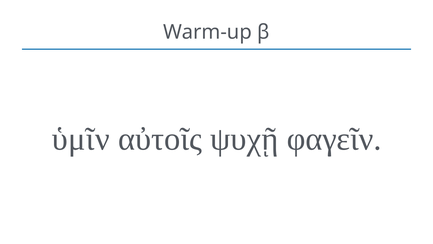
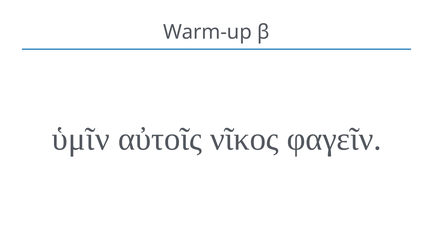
ψυχῇ: ψυχῇ -> νῖκος
